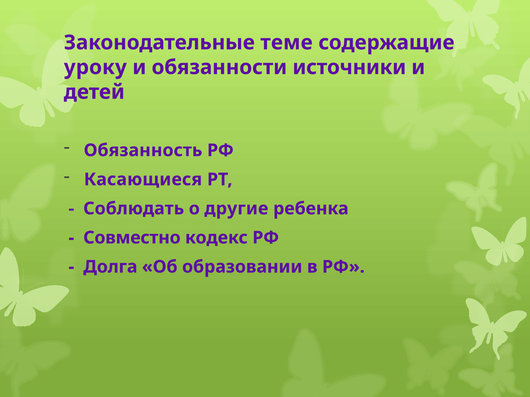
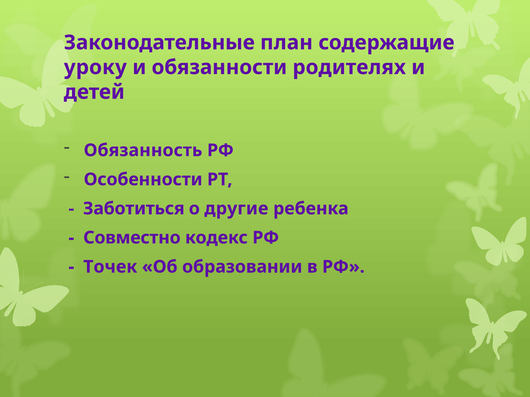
теме: теме -> план
источники: источники -> родителях
Касающиеся: Касающиеся -> Особенности
Соблюдать: Соблюдать -> Заботиться
Долга: Долга -> Точек
